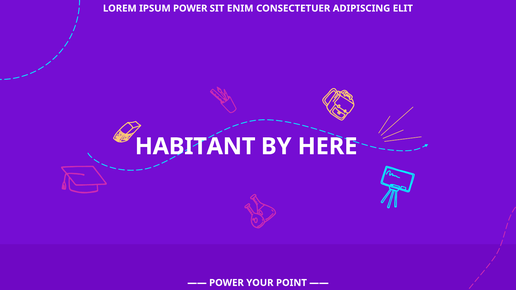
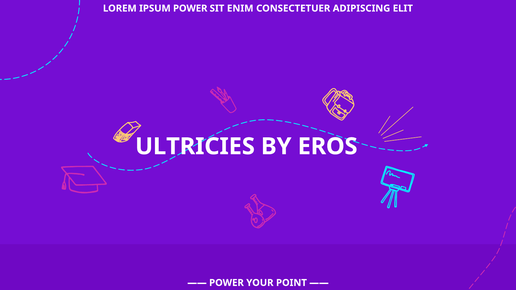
HABITANT: HABITANT -> ULTRICIES
HERE: HERE -> EROS
